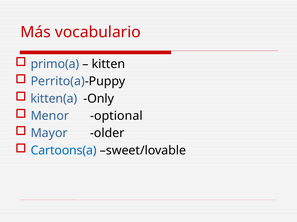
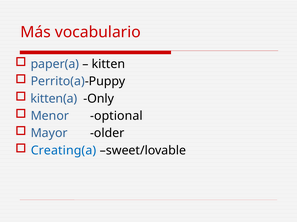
primo(a: primo(a -> paper(a
Cartoons(a: Cartoons(a -> Creating(a
